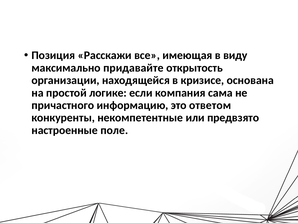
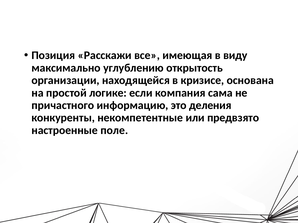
придавайте: придавайте -> углублению
ответом: ответом -> деления
